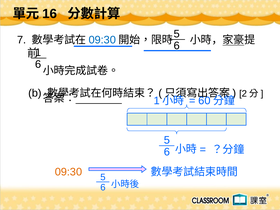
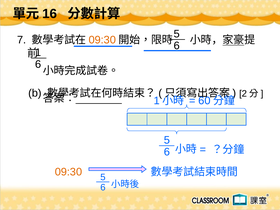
09:30 at (102, 40) colour: blue -> orange
